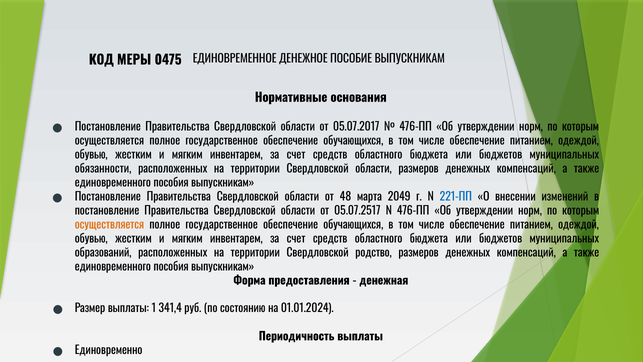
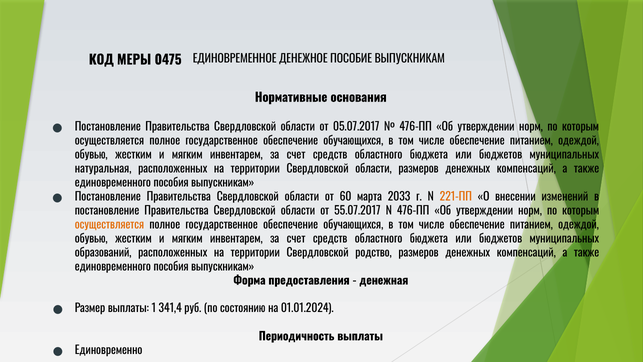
обязанности: обязанности -> натуральная
48: 48 -> 60
2049: 2049 -> 2033
221-ПП colour: blue -> orange
05.07.2517: 05.07.2517 -> 55.07.2017
